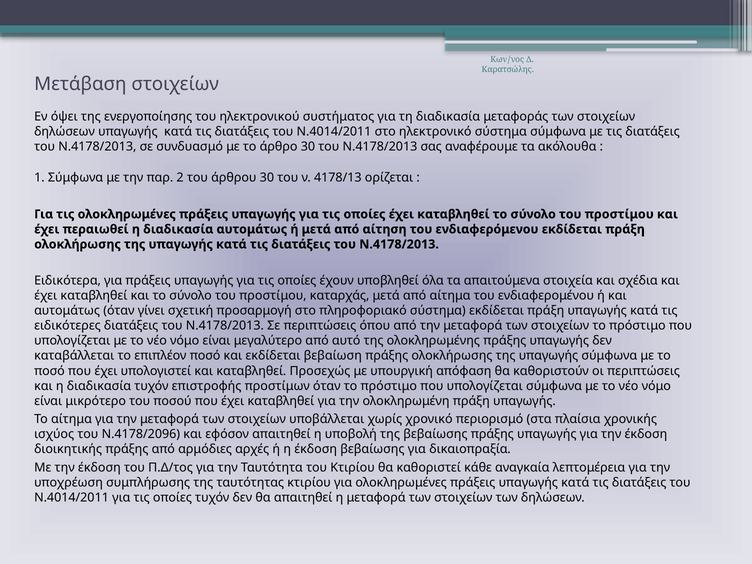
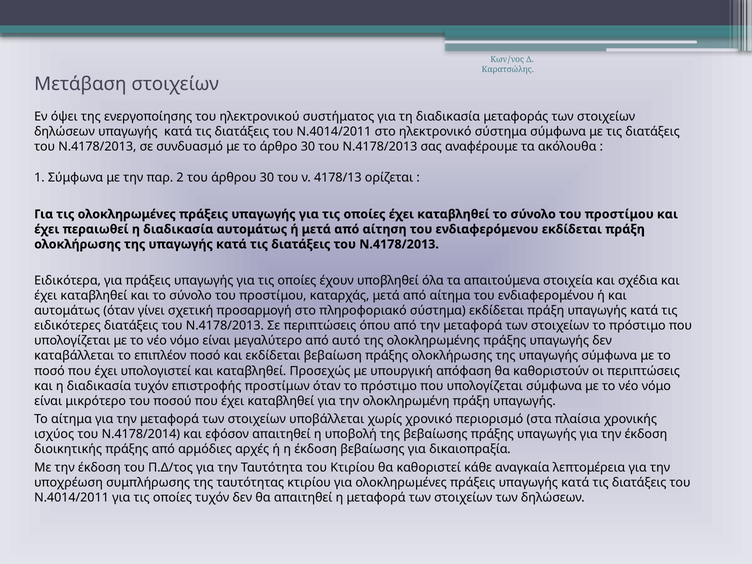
Ν.4178/2096: Ν.4178/2096 -> Ν.4178/2014
